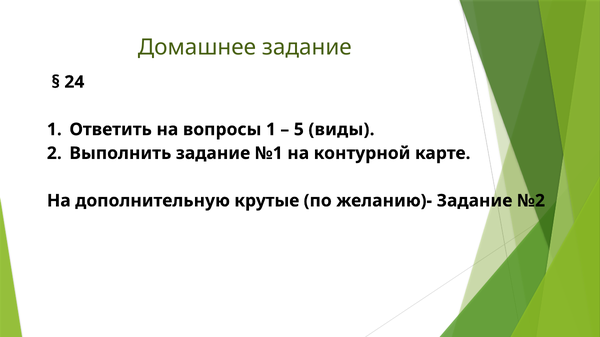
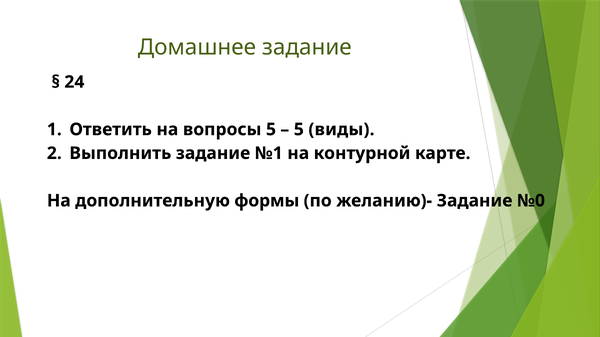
вопросы 1: 1 -> 5
крутые: крутые -> формы
№2: №2 -> №0
